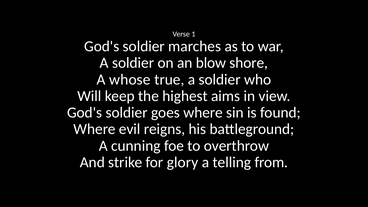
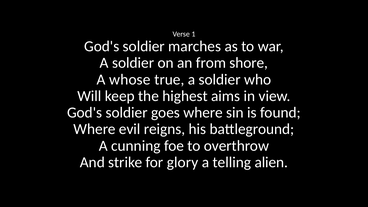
blow: blow -> from
from: from -> alien
